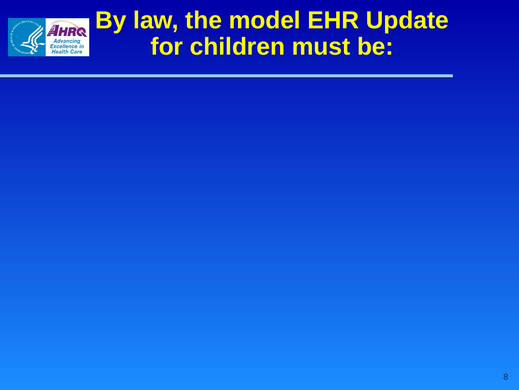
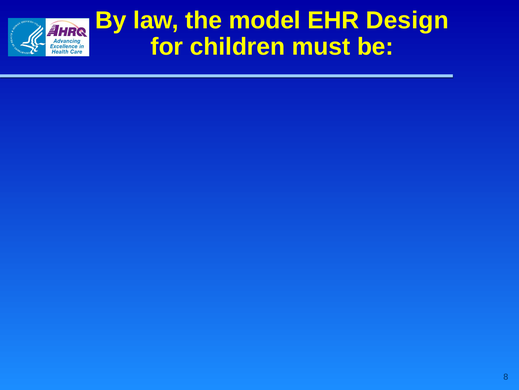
Update: Update -> Design
